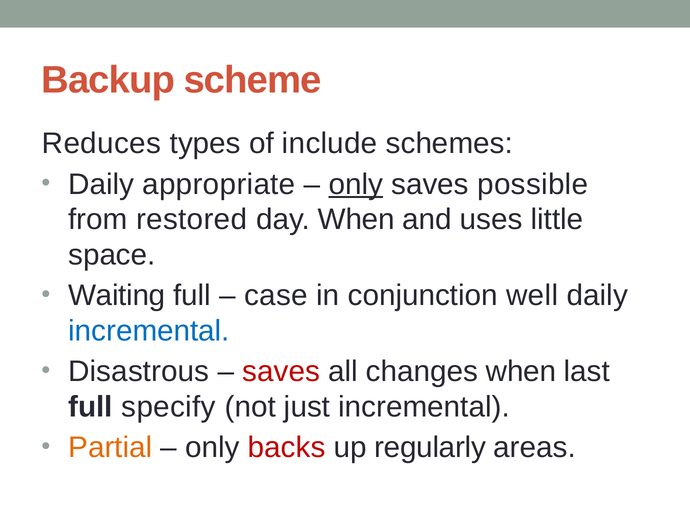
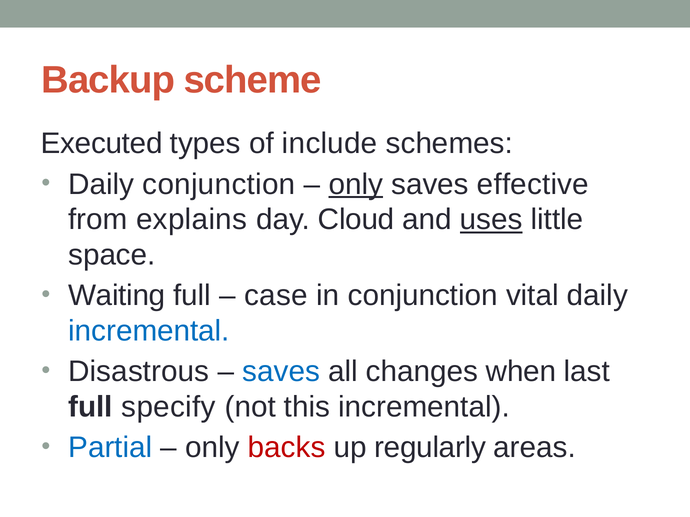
Reduces: Reduces -> Executed
Daily appropriate: appropriate -> conjunction
possible: possible -> effective
restored: restored -> explains
day When: When -> Cloud
uses underline: none -> present
well: well -> vital
saves at (281, 372) colour: red -> blue
just: just -> this
Partial colour: orange -> blue
